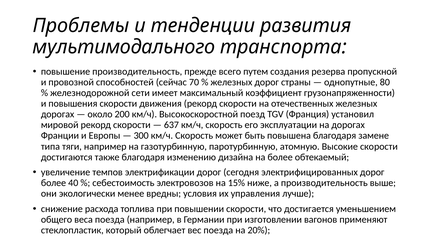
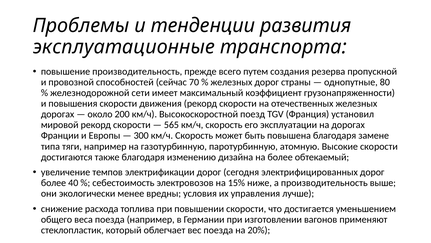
мультимодального: мультимодального -> эксплуатационные
637: 637 -> 565
